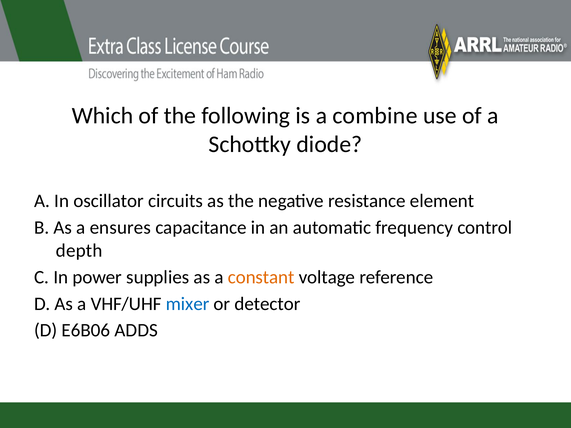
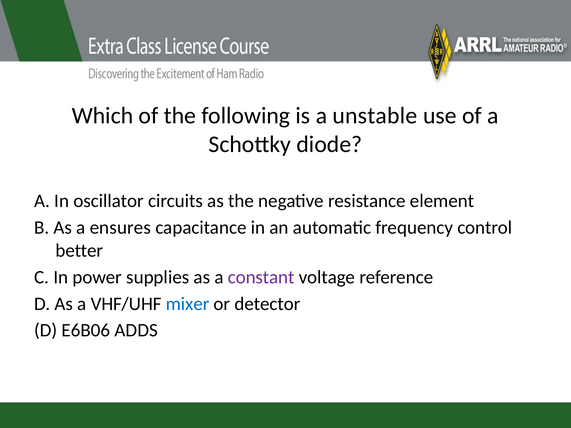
combine: combine -> unstable
depth: depth -> better
constant colour: orange -> purple
